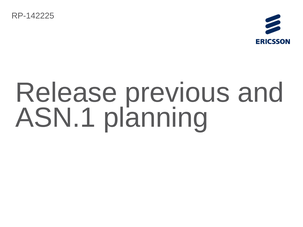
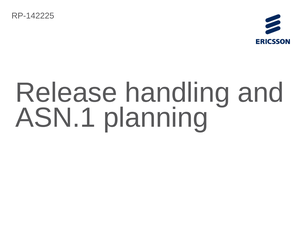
previous: previous -> handling
